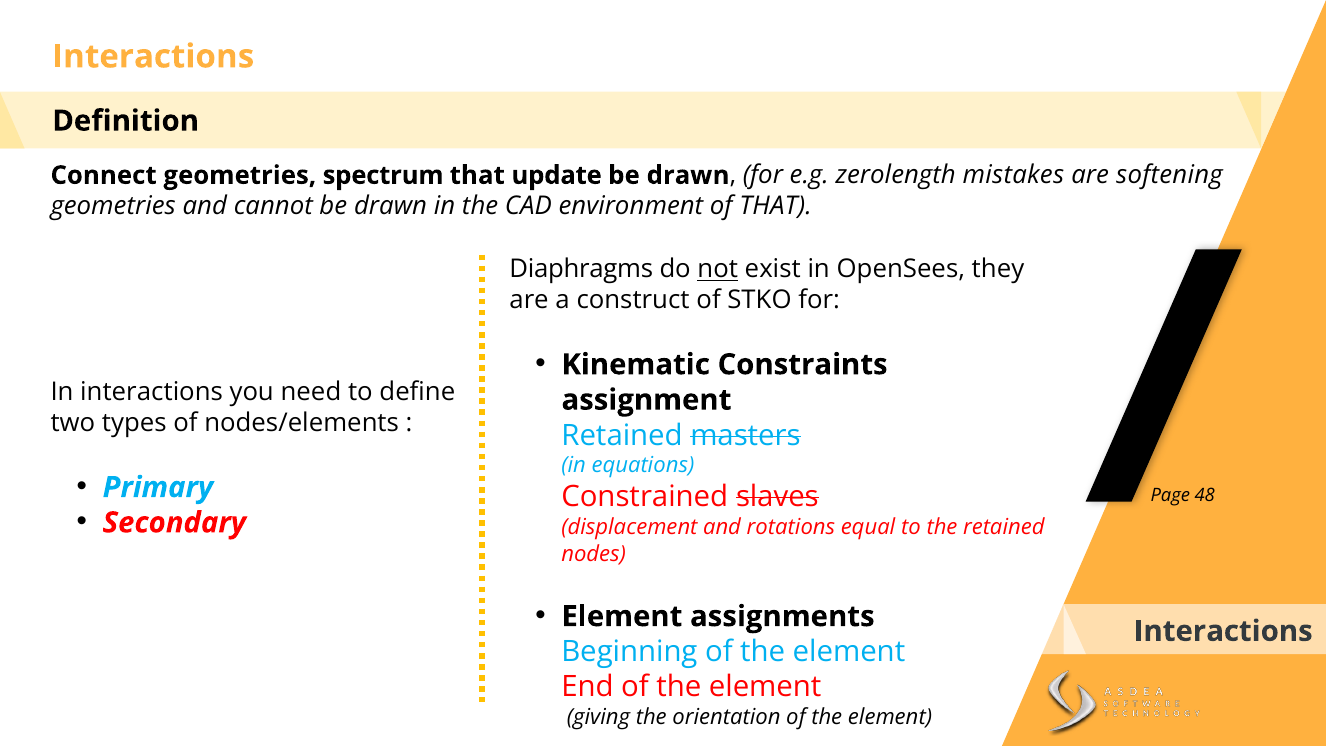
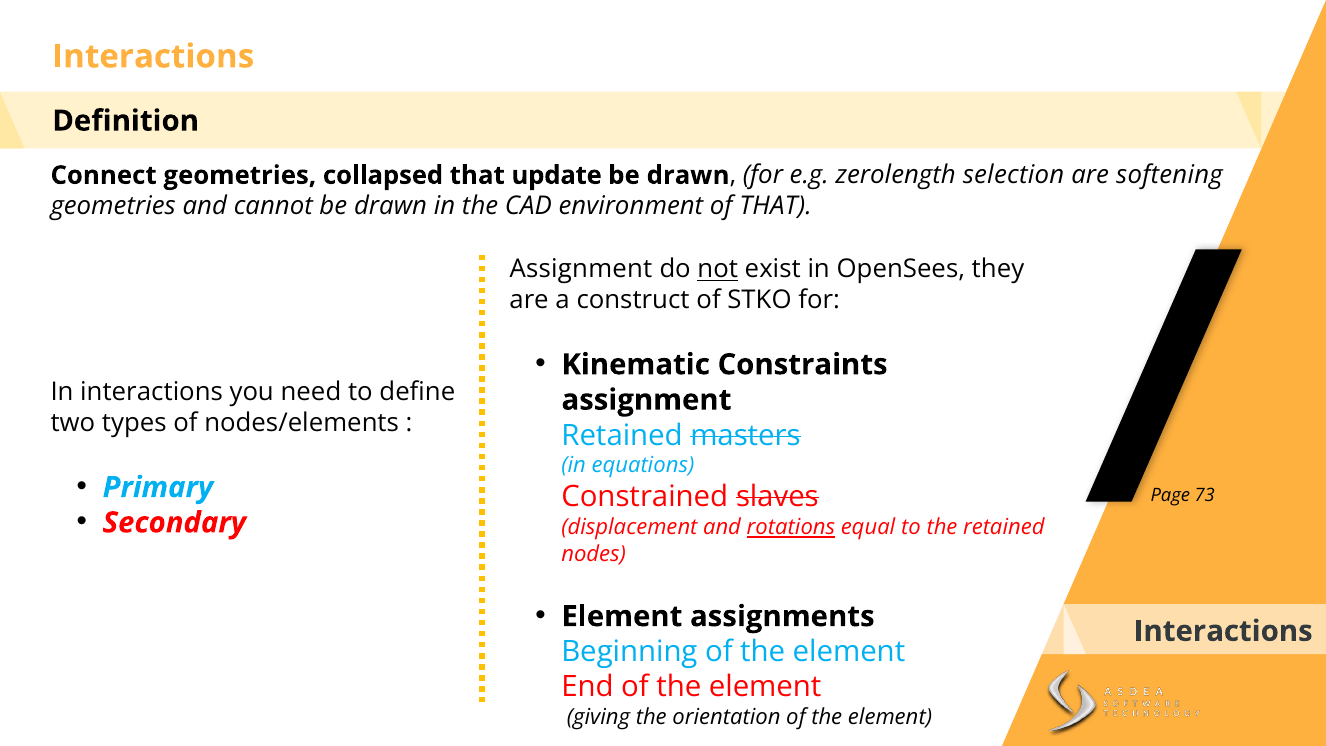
spectrum: spectrum -> collapsed
mistakes: mistakes -> selection
Diaphragms at (581, 269): Diaphragms -> Assignment
48: 48 -> 73
rotations underline: none -> present
